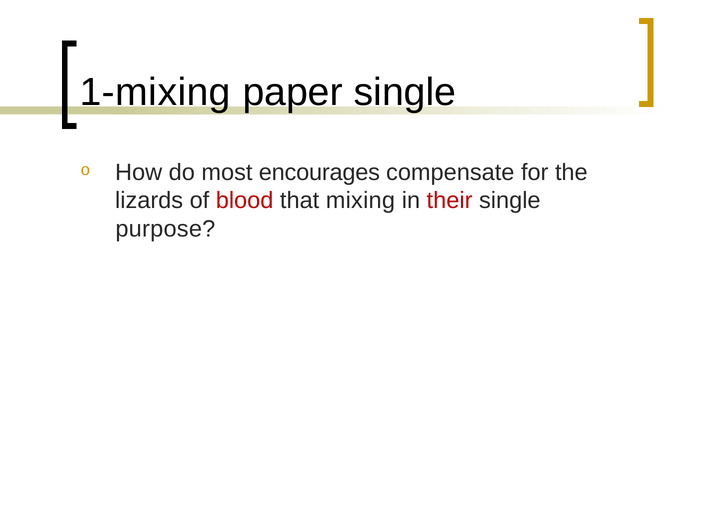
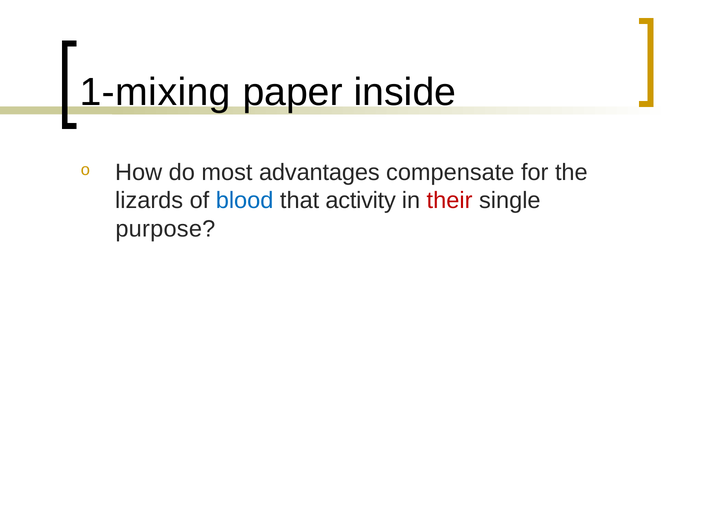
paper single: single -> inside
encourages: encourages -> advantages
blood colour: red -> blue
mixing: mixing -> activity
